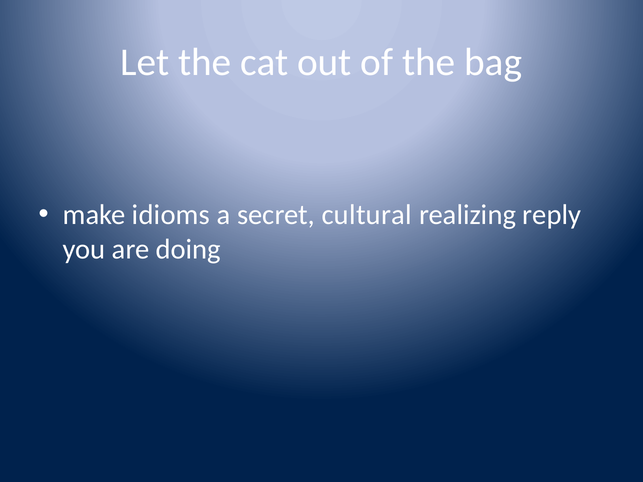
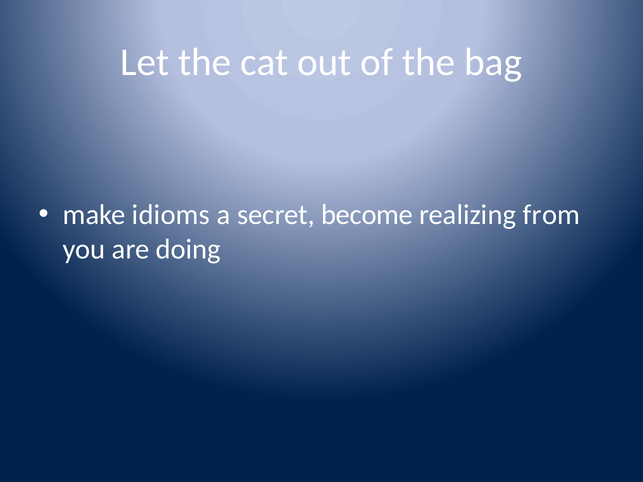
cultural: cultural -> become
reply: reply -> from
